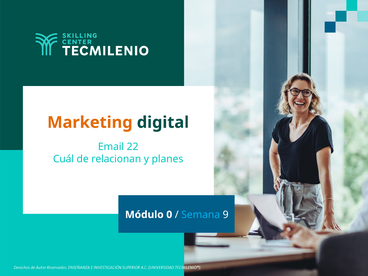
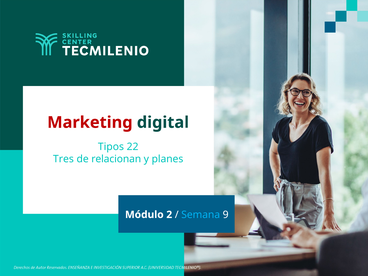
Marketing colour: orange -> red
Email: Email -> Tipos
Cuál: Cuál -> Tres
0: 0 -> 2
